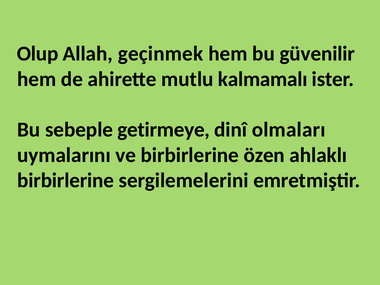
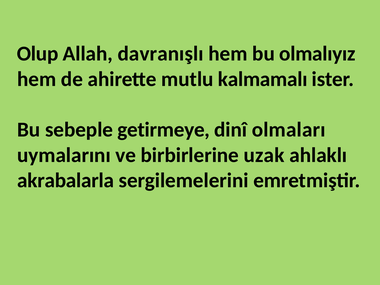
geçinmek: geçinmek -> davranışlı
güvenilir: güvenilir -> olmalıyız
özen: özen -> uzak
birbirlerine at (66, 180): birbirlerine -> akrabalarla
